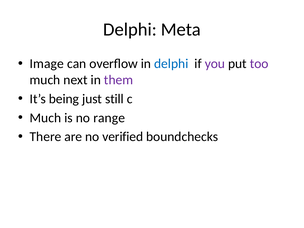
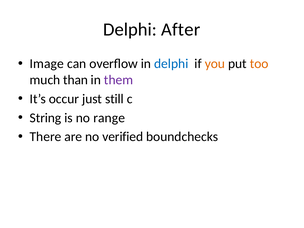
Meta: Meta -> After
you colour: purple -> orange
too colour: purple -> orange
next: next -> than
being: being -> occur
Much at (45, 118): Much -> String
